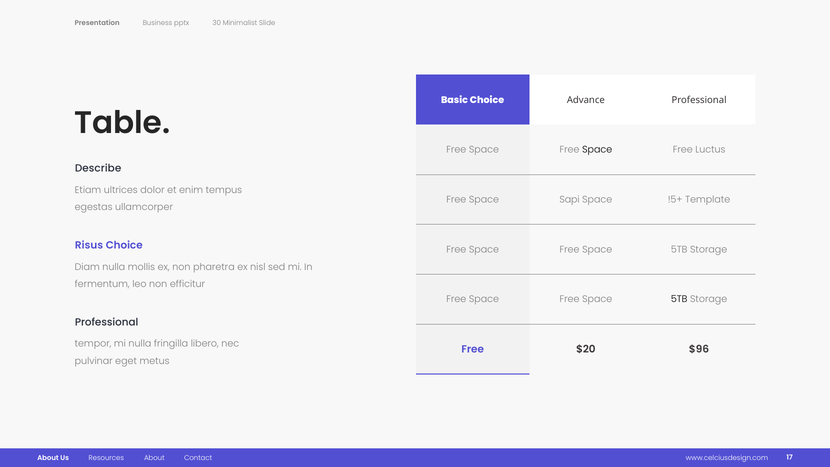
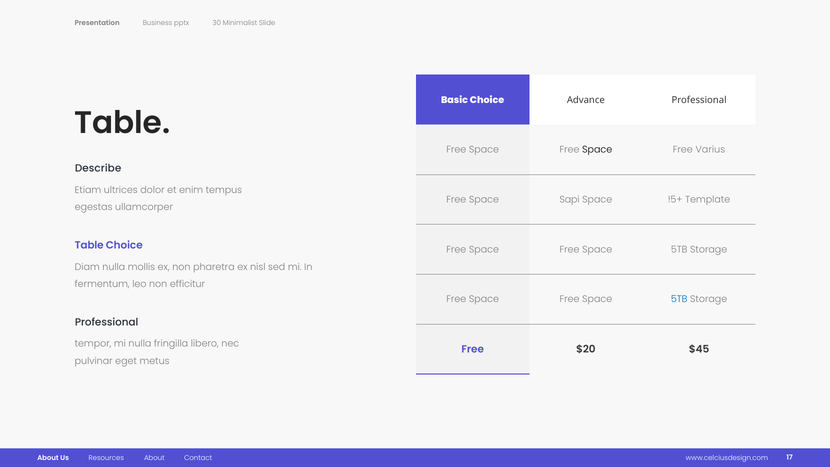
Luctus: Luctus -> Varius
Risus at (89, 245): Risus -> Table
5TB at (679, 299) colour: black -> blue
$96: $96 -> $45
